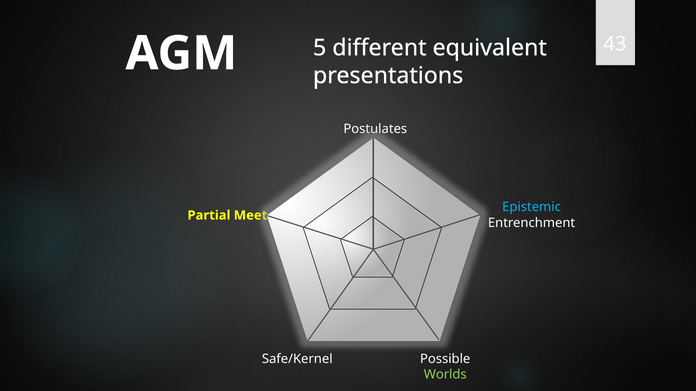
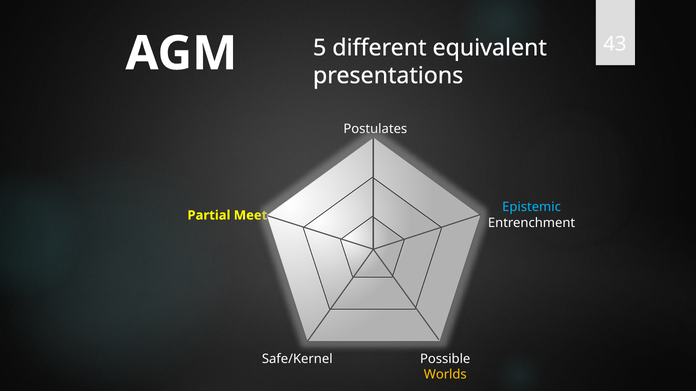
Worlds colour: light green -> yellow
